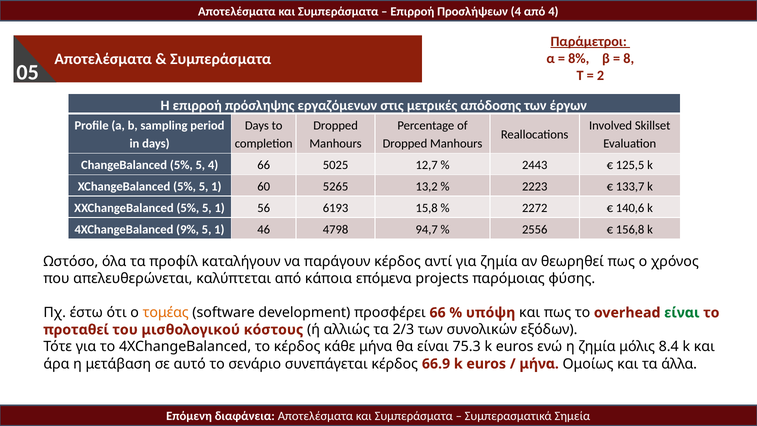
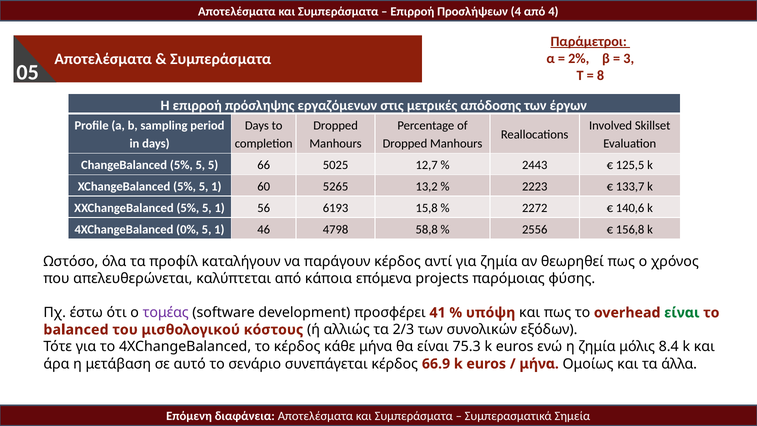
8%: 8% -> 2%
8: 8 -> 3
2: 2 -> 8
5 4: 4 -> 5
9%: 9% -> 0%
94,7: 94,7 -> 58,8
τομέας colour: orange -> purple
προσφέρει 66: 66 -> 41
προταθεί: προταθεί -> balanced
